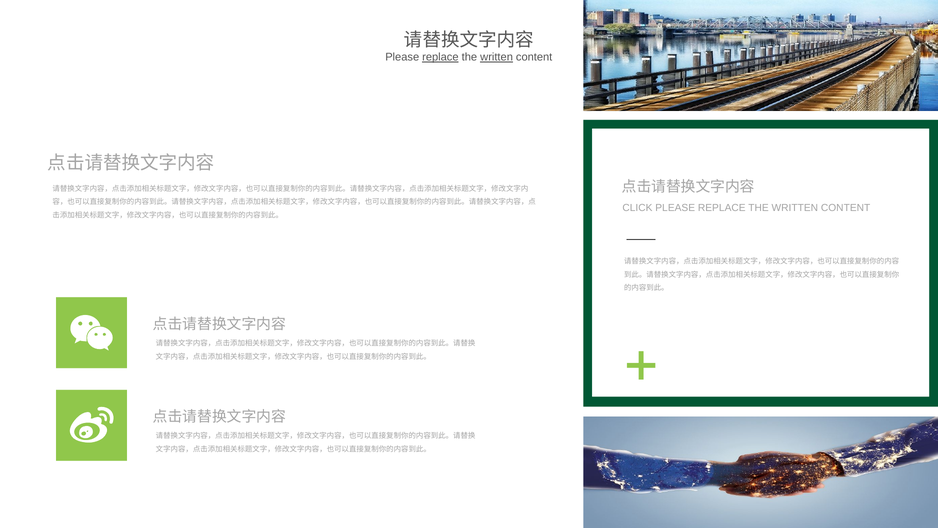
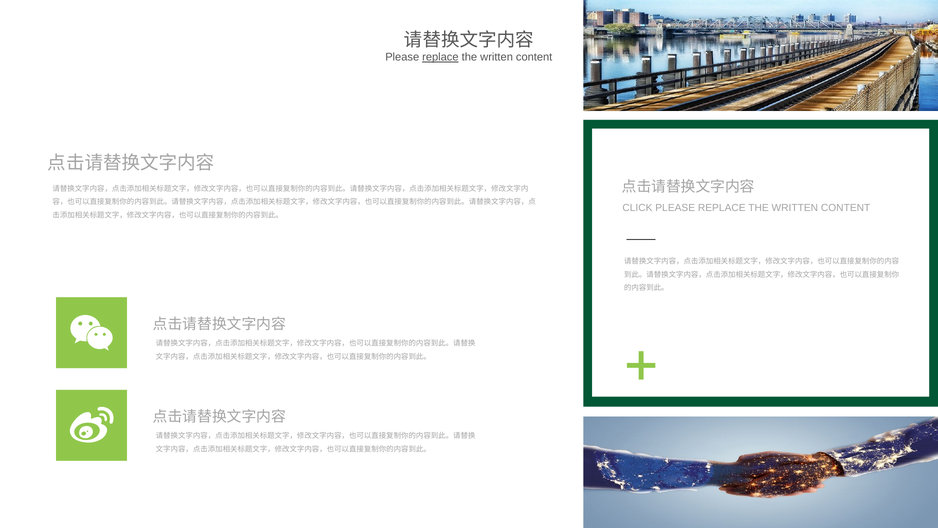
written at (497, 57) underline: present -> none
